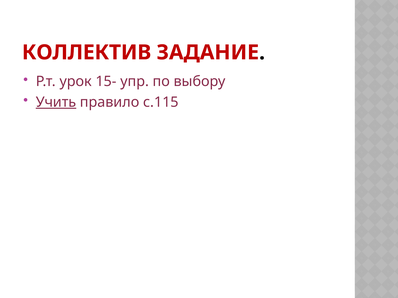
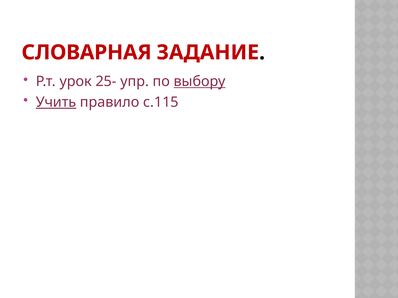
КОЛЛЕКТИВ: КОЛЛЕКТИВ -> СЛОВАРНАЯ
15-: 15- -> 25-
выбору underline: none -> present
